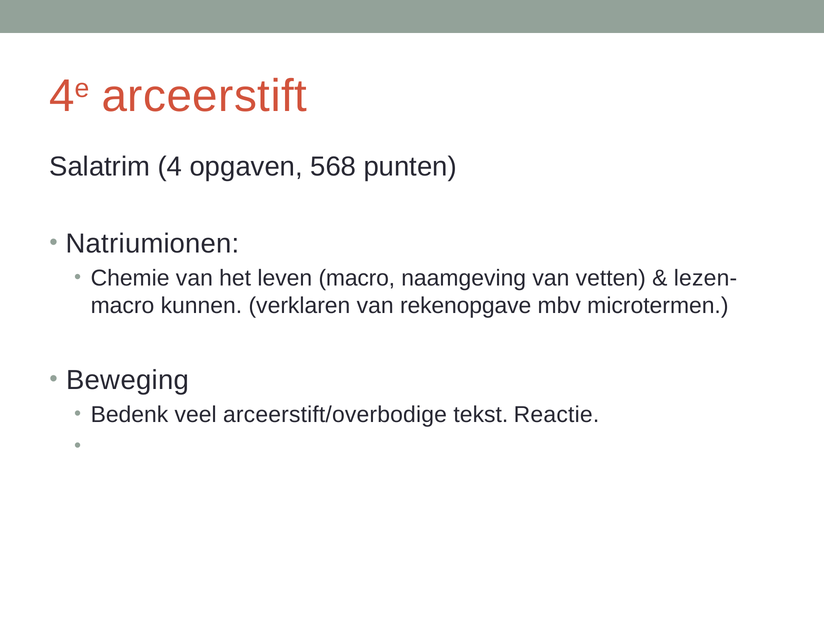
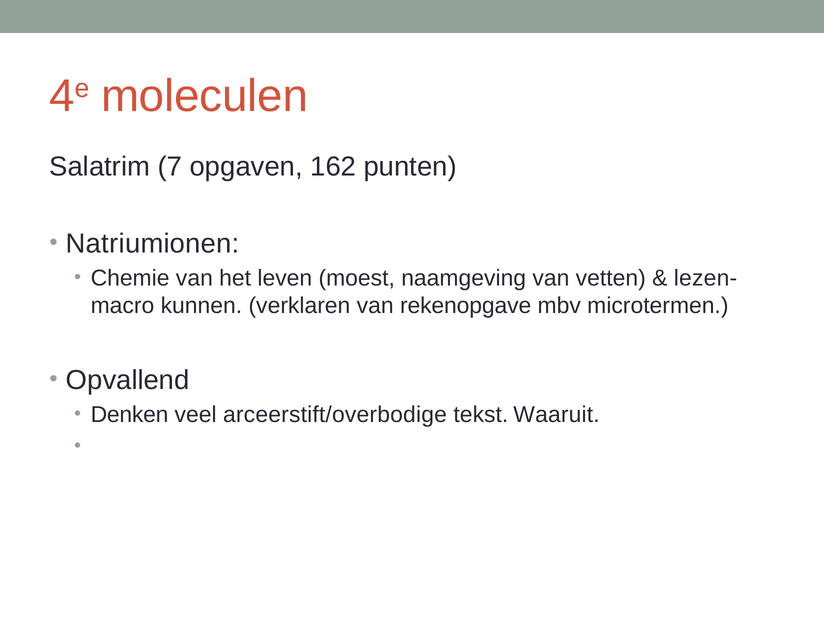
arceerstift: arceerstift -> moleculen
4: 4 -> 7
568: 568 -> 162
leven macro: macro -> moest
Beweging: Beweging -> Opvallend
Bedenk: Bedenk -> Denken
Reactie: Reactie -> Waaruit
